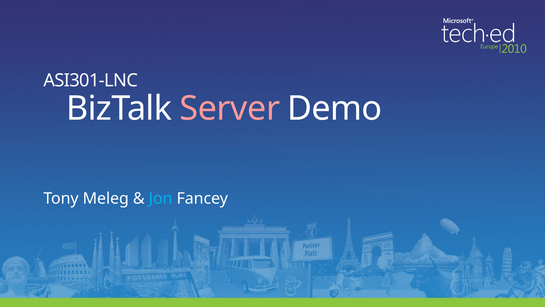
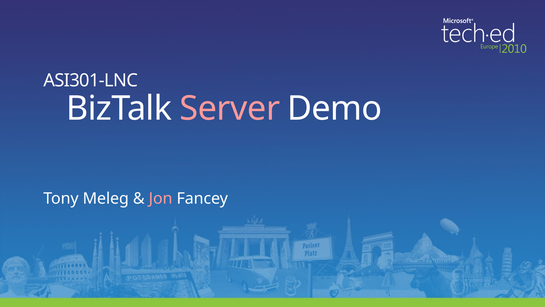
Jon colour: light blue -> pink
